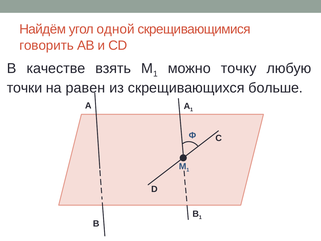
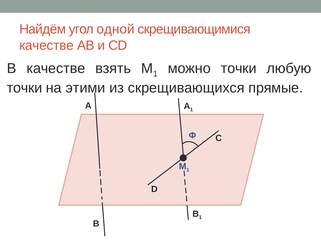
говорить at (47, 45): говорить -> качестве
можно точку: точку -> точки
равен: равен -> этими
больше: больше -> прямые
